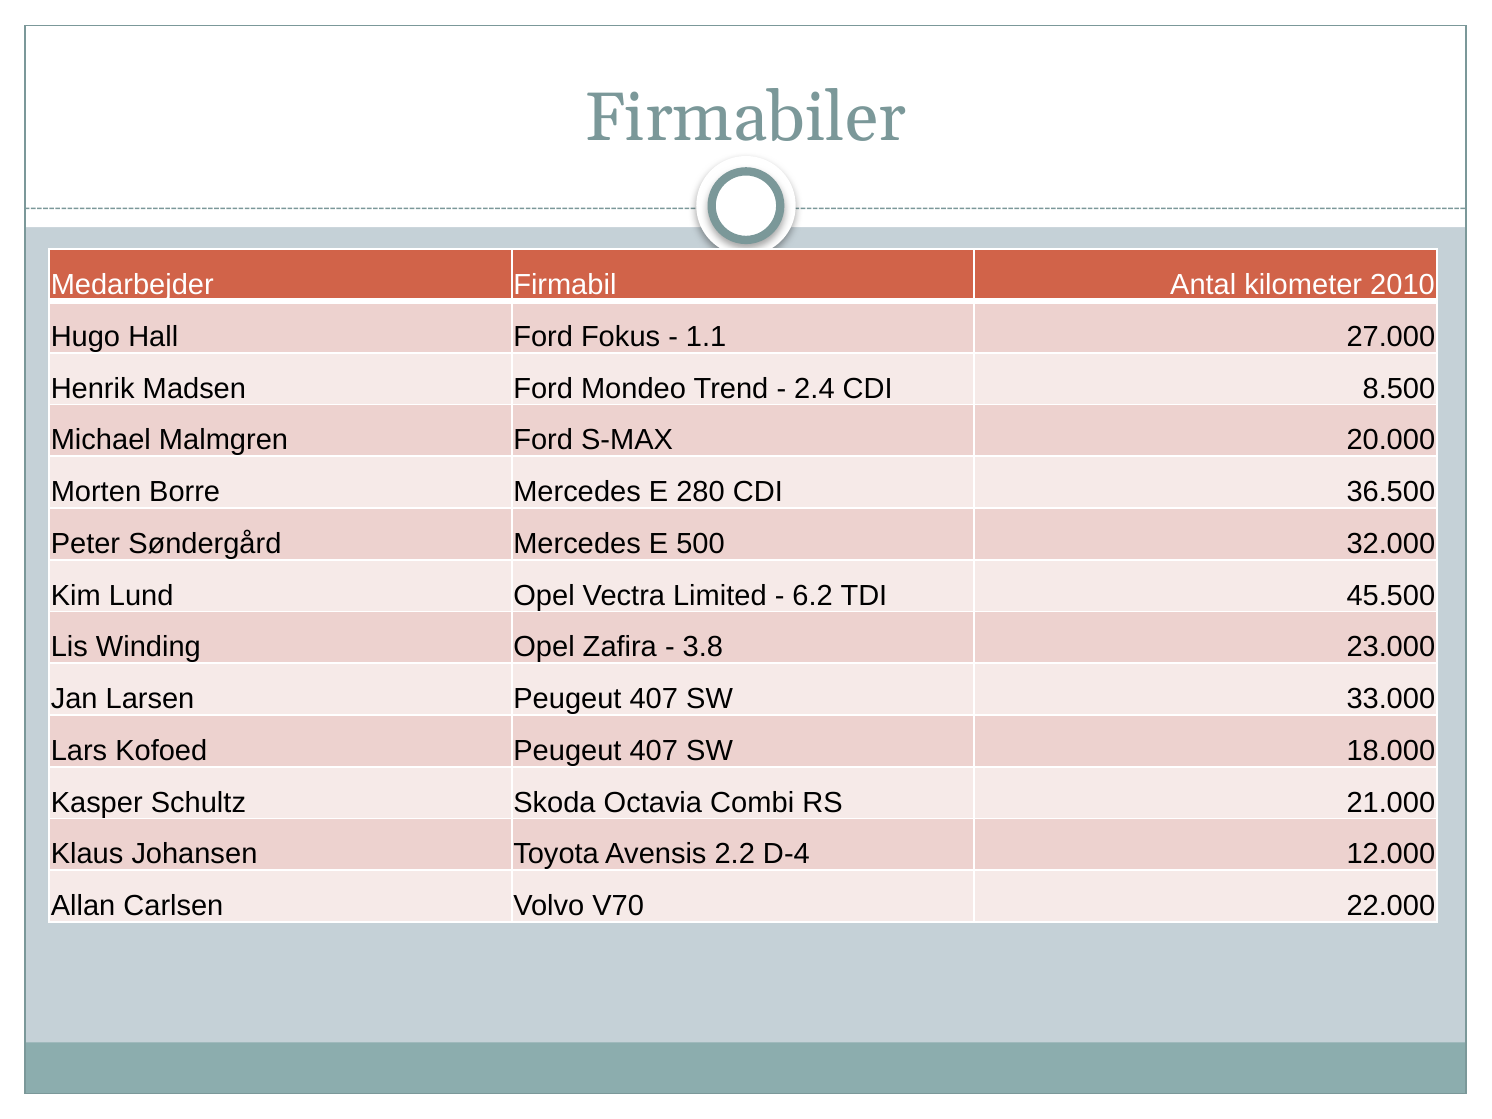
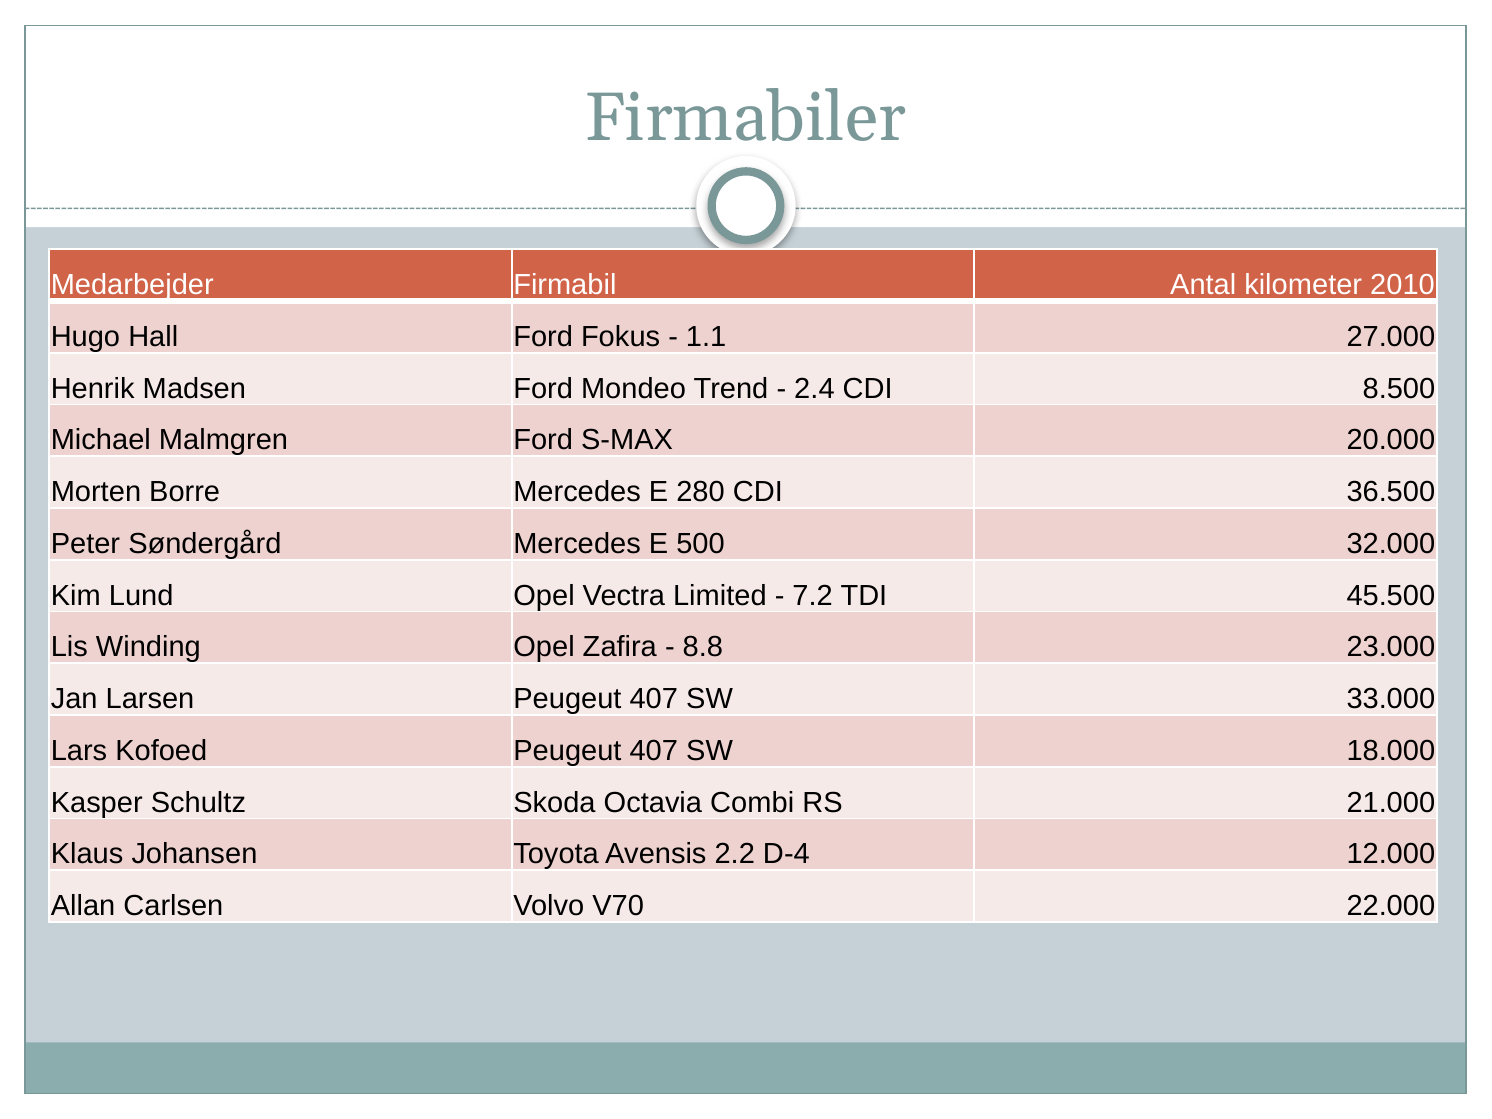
6.2: 6.2 -> 7.2
3.8: 3.8 -> 8.8
